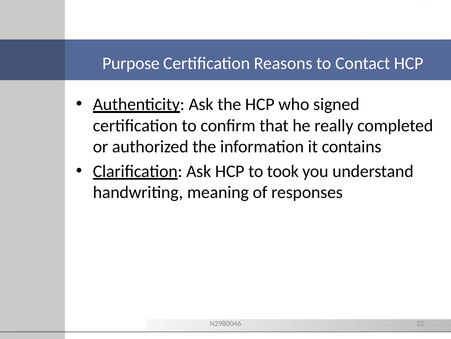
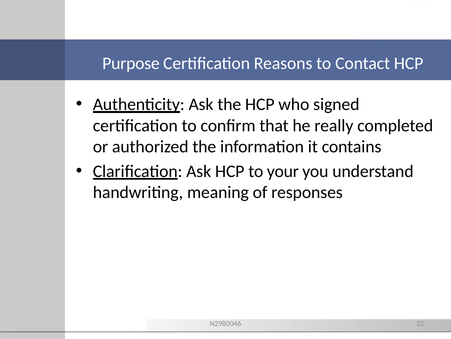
took: took -> your
